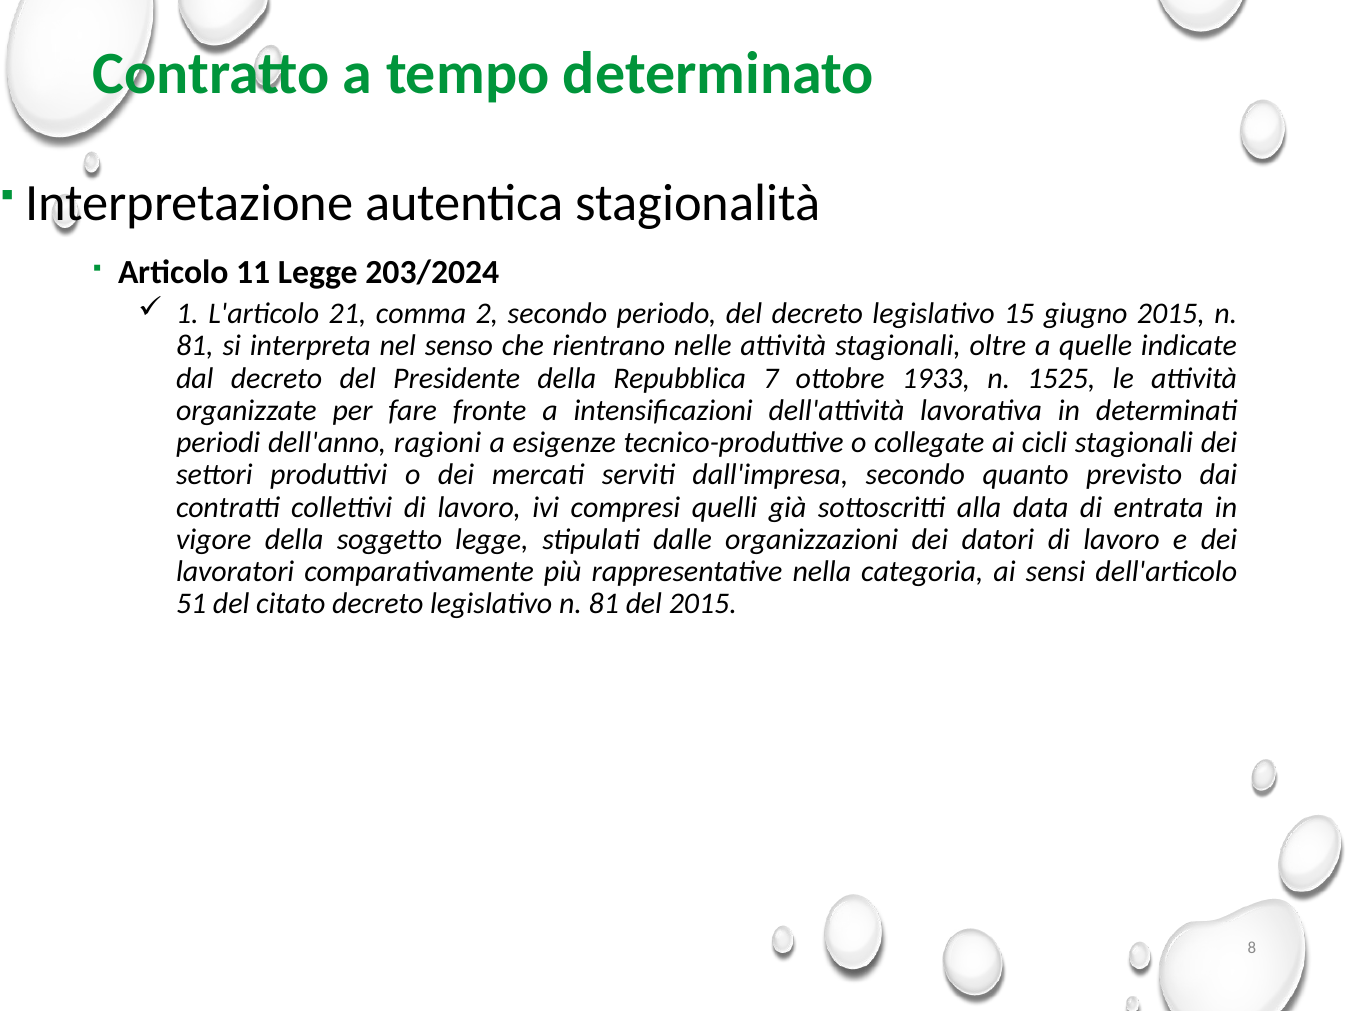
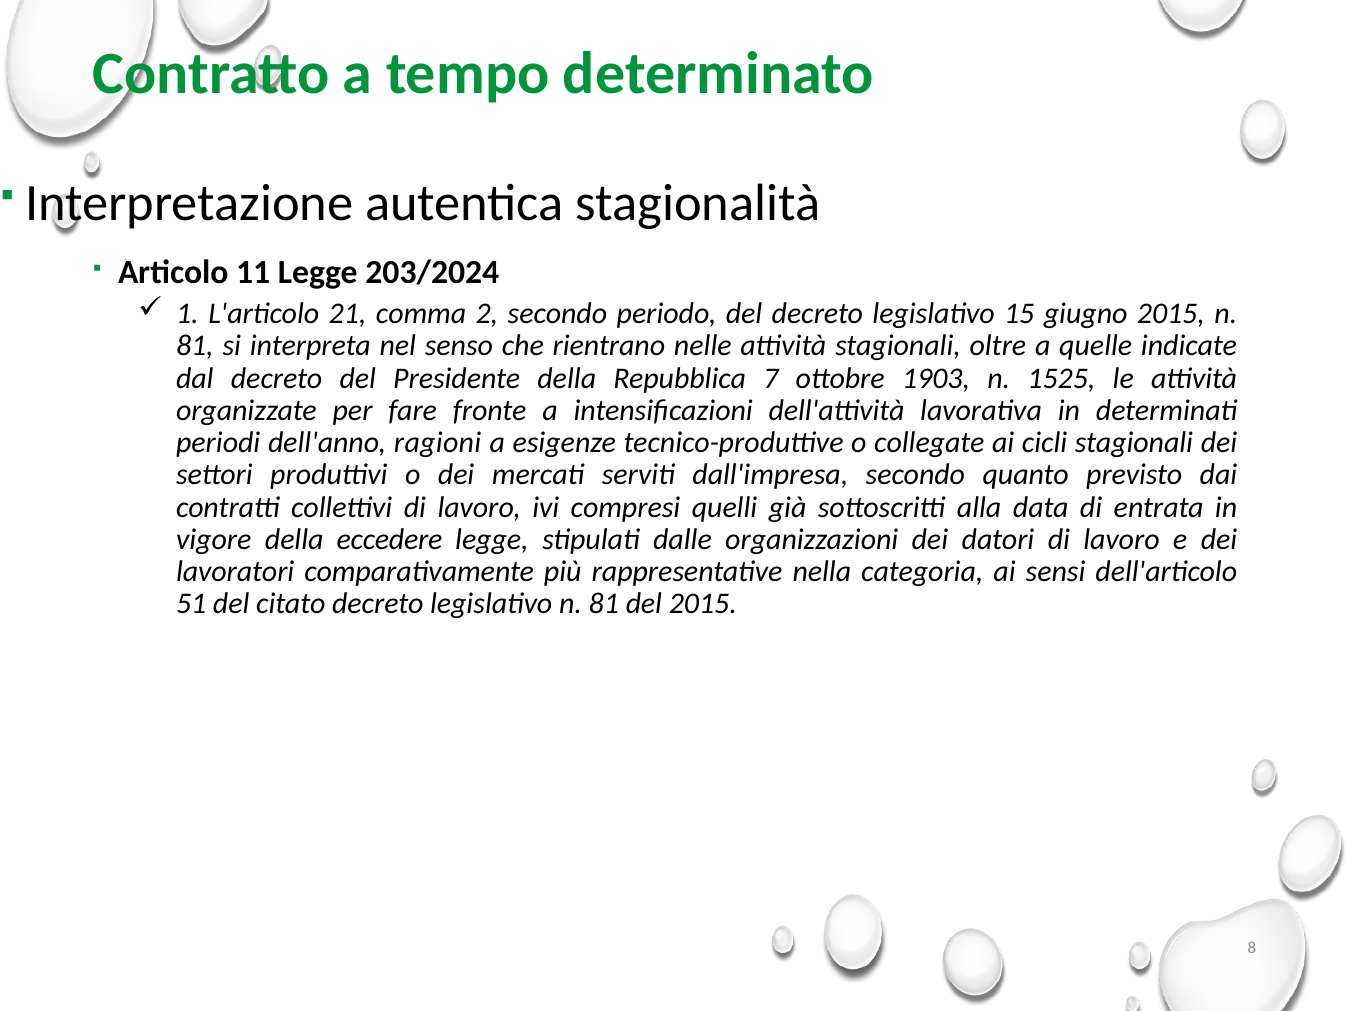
1933: 1933 -> 1903
soggetto: soggetto -> eccedere
